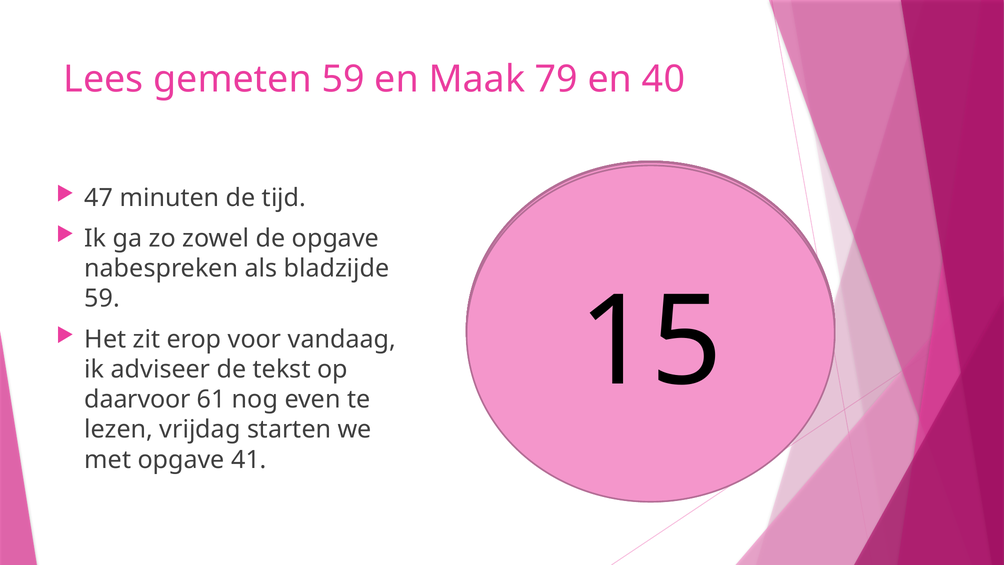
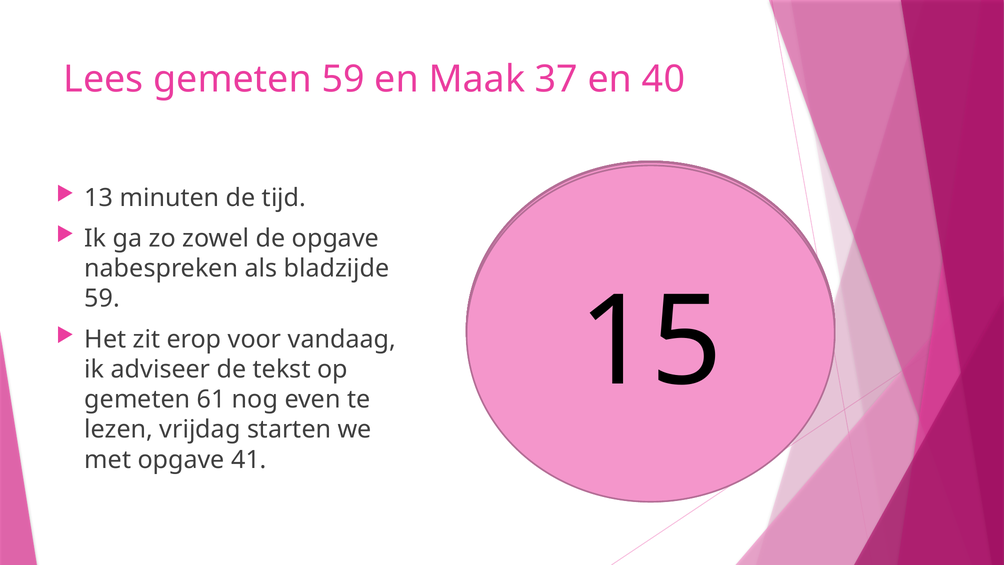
79: 79 -> 37
47 at (99, 198): 47 -> 13
daarvoor at (137, 399): daarvoor -> gemeten
